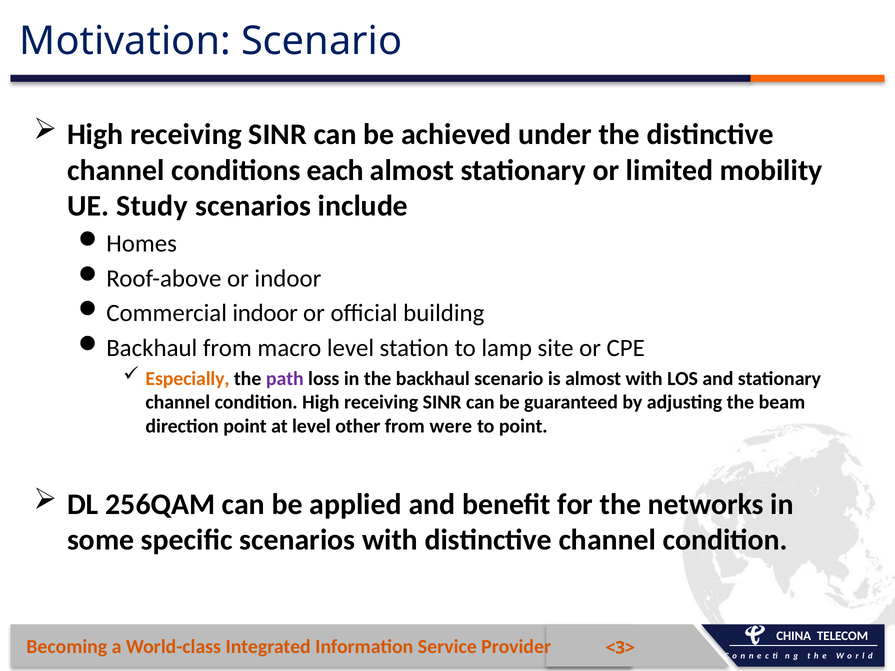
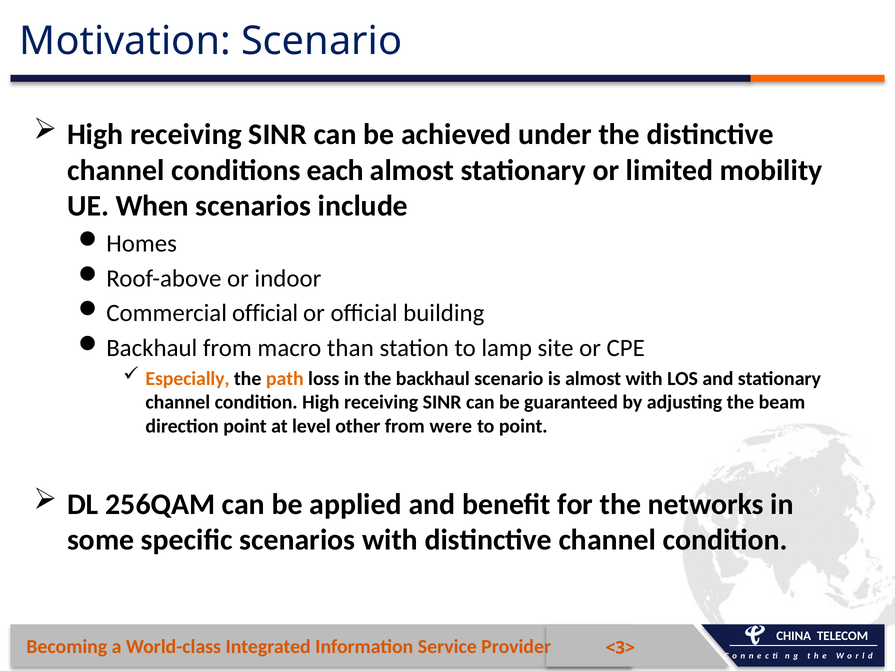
Study: Study -> When
Commercial indoor: indoor -> official
macro level: level -> than
path colour: purple -> orange
